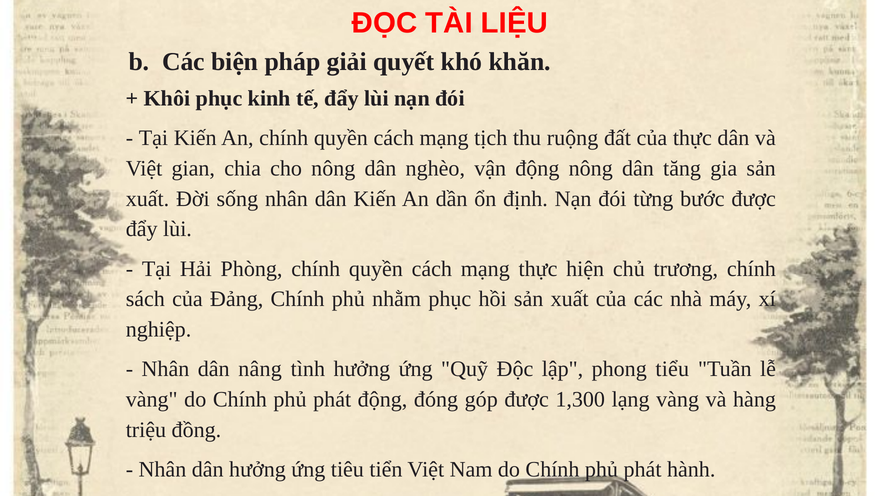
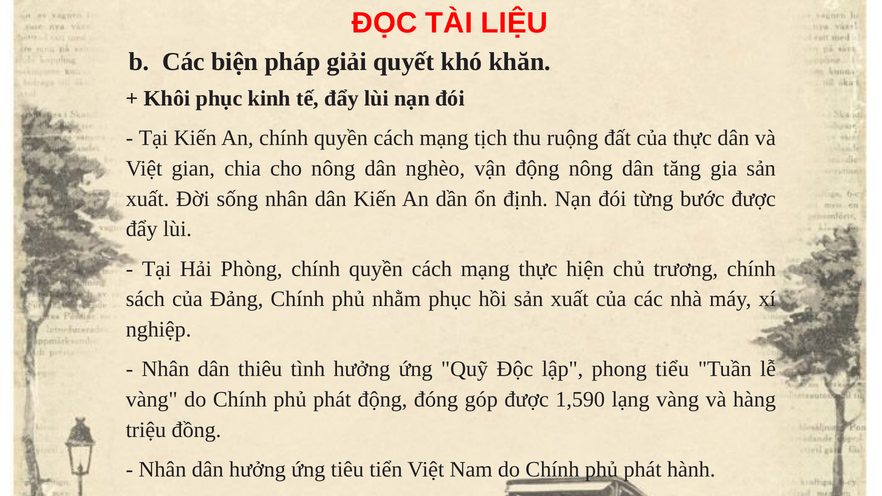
nâng: nâng -> thiêu
1,300: 1,300 -> 1,590
